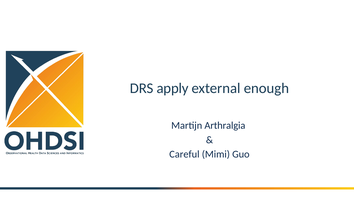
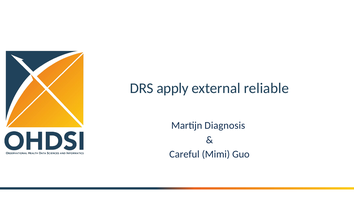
enough: enough -> reliable
Arthralgia: Arthralgia -> Diagnosis
